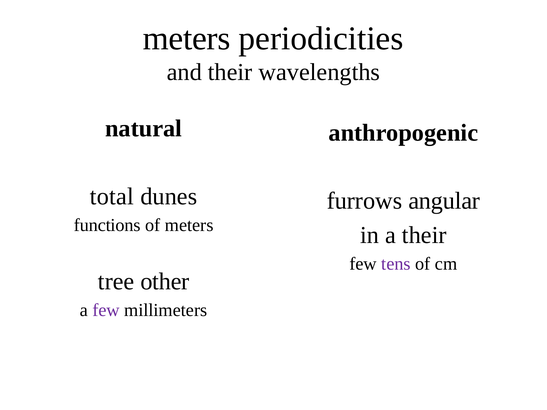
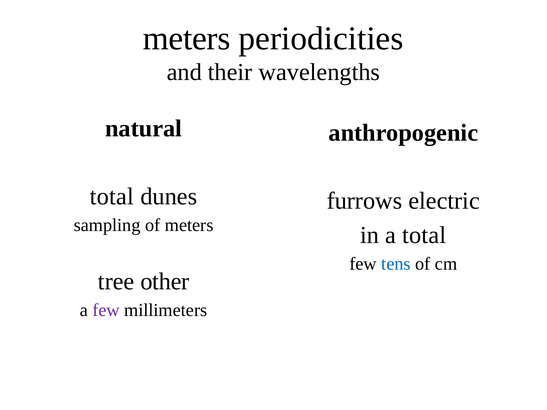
angular: angular -> electric
functions: functions -> sampling
a their: their -> total
tens colour: purple -> blue
